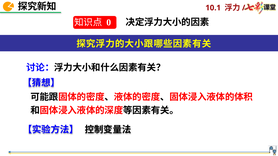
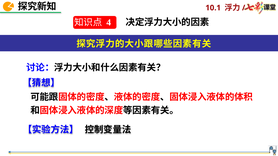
0: 0 -> 4
